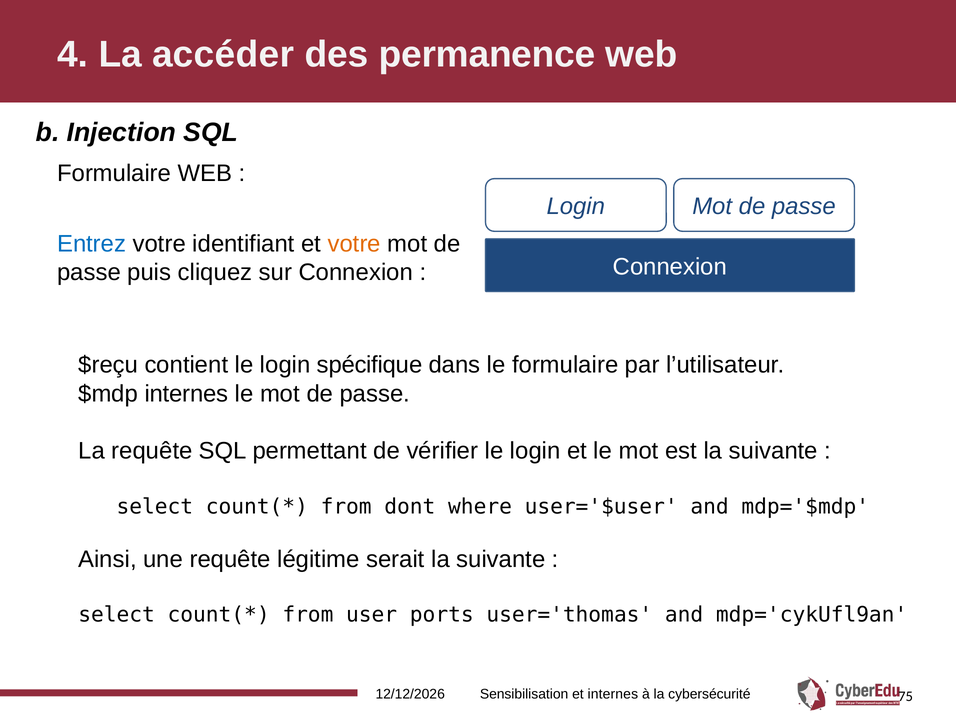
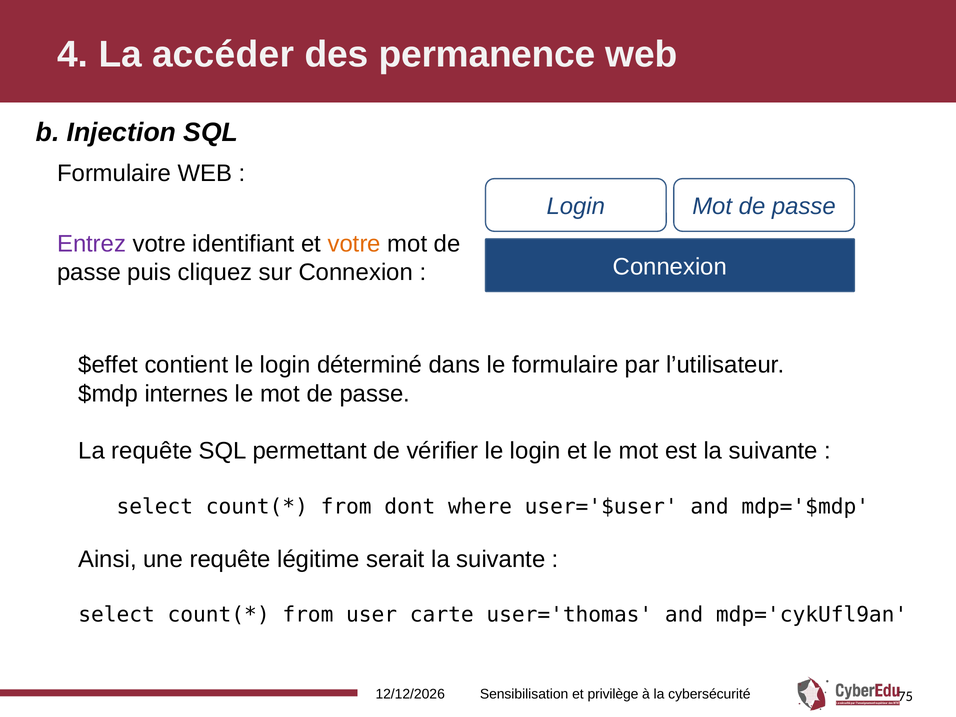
Entrez colour: blue -> purple
$reçu: $reçu -> $effet
spécifique: spécifique -> déterminé
ports: ports -> carte
et internes: internes -> privilège
